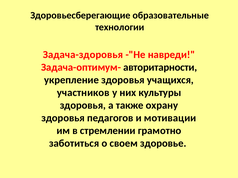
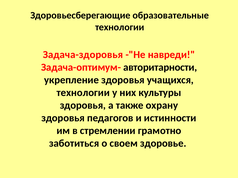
участников at (83, 93): участников -> технологии
мотивации: мотивации -> истинности
